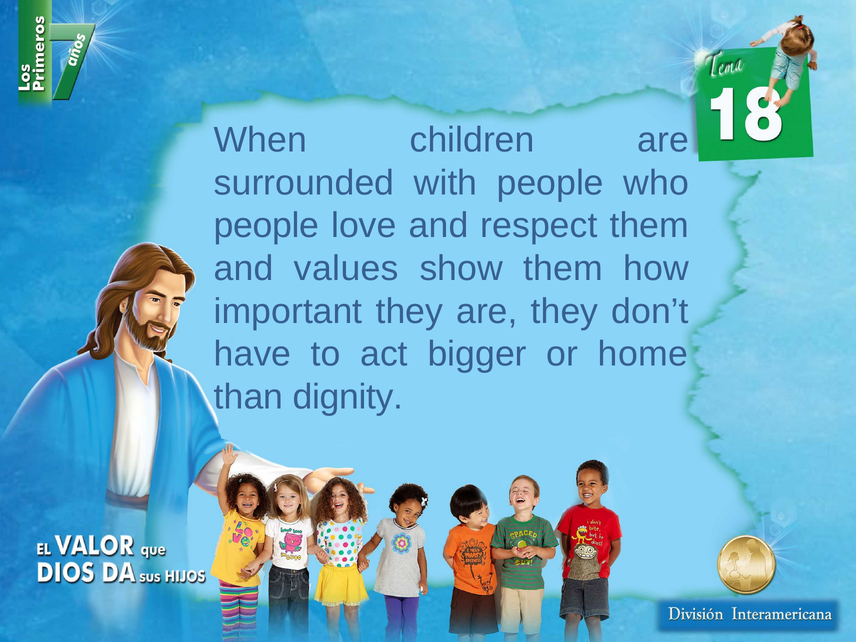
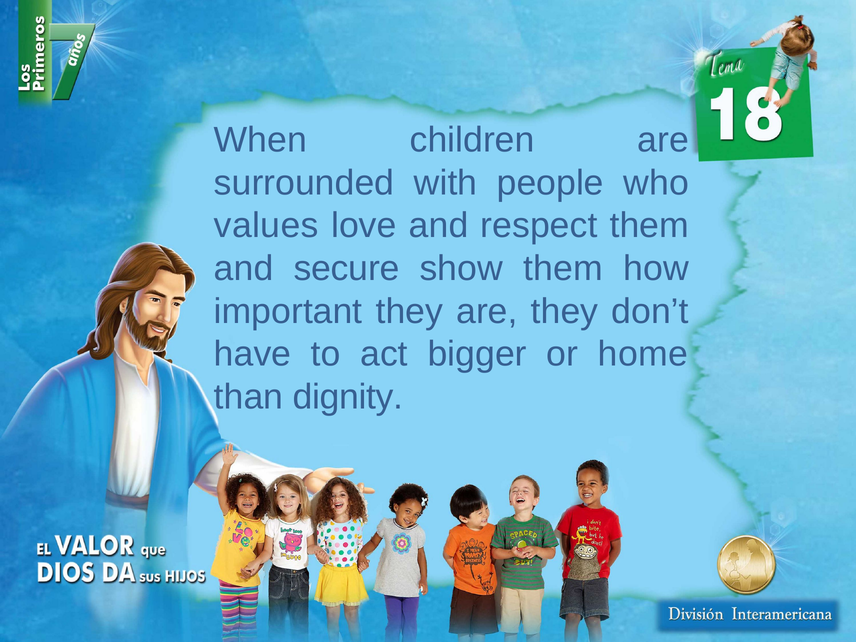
people at (267, 226): people -> values
values: values -> secure
